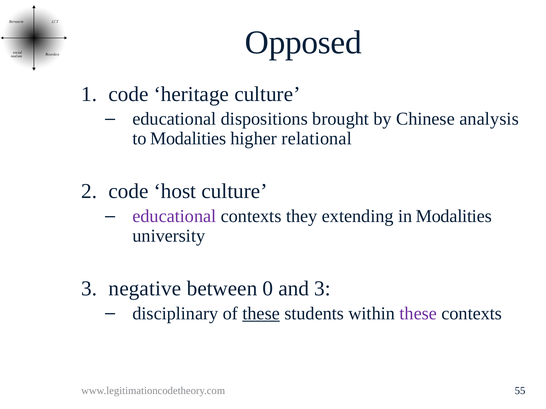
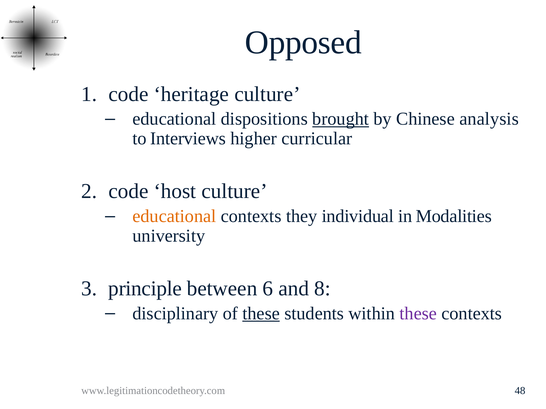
brought underline: none -> present
to Modalities: Modalities -> Interviews
relational: relational -> curricular
educational at (174, 216) colour: purple -> orange
extending: extending -> individual
negative: negative -> principle
0: 0 -> 6
and 3: 3 -> 8
55: 55 -> 48
